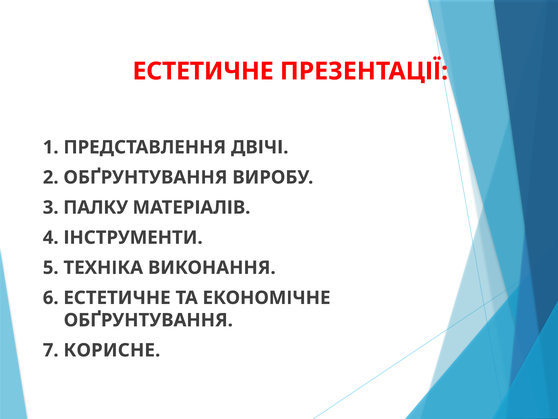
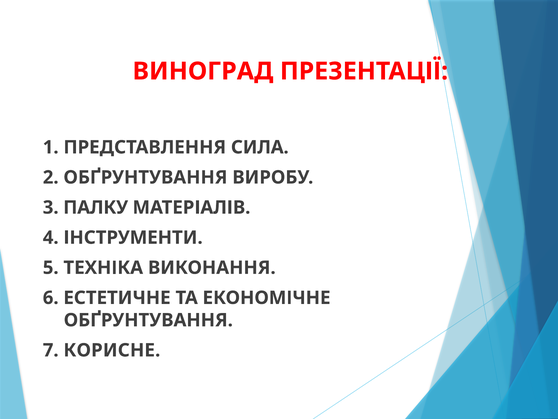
ЕСТЕТИЧНЕ at (203, 71): ЕСТЕТИЧНЕ -> ВИНОГРАД
ДВІЧІ: ДВІЧІ -> СИЛА
